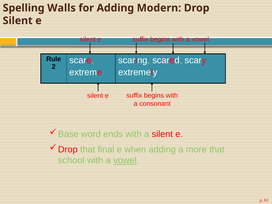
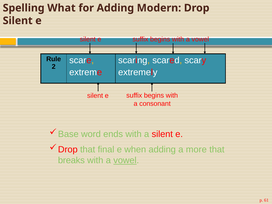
Walls: Walls -> What
school: school -> breaks
